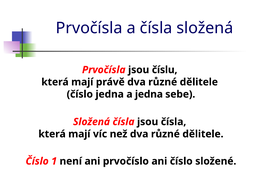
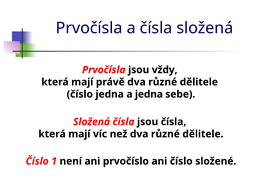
číslu: číslu -> vždy
